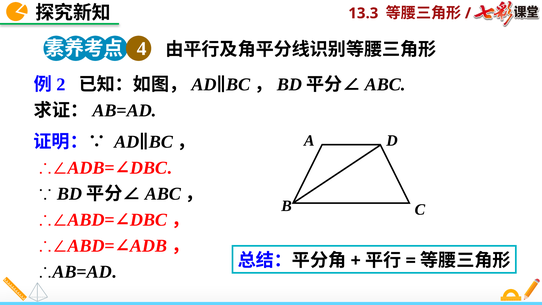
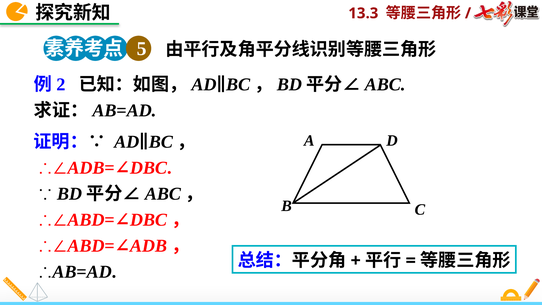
4: 4 -> 5
